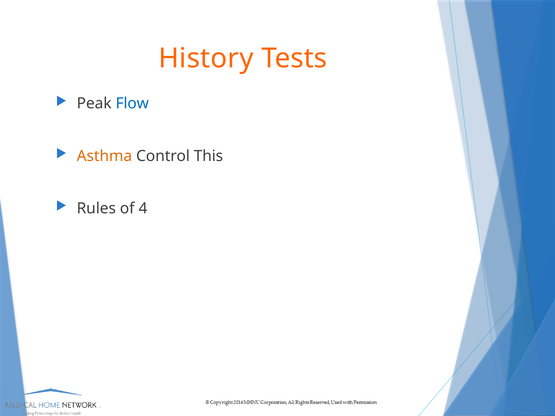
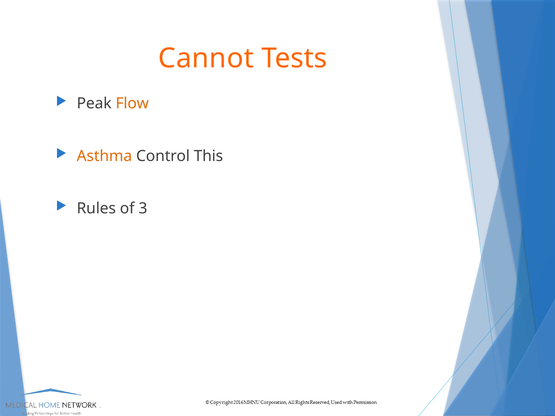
History: History -> Cannot
Flow colour: blue -> orange
4: 4 -> 3
